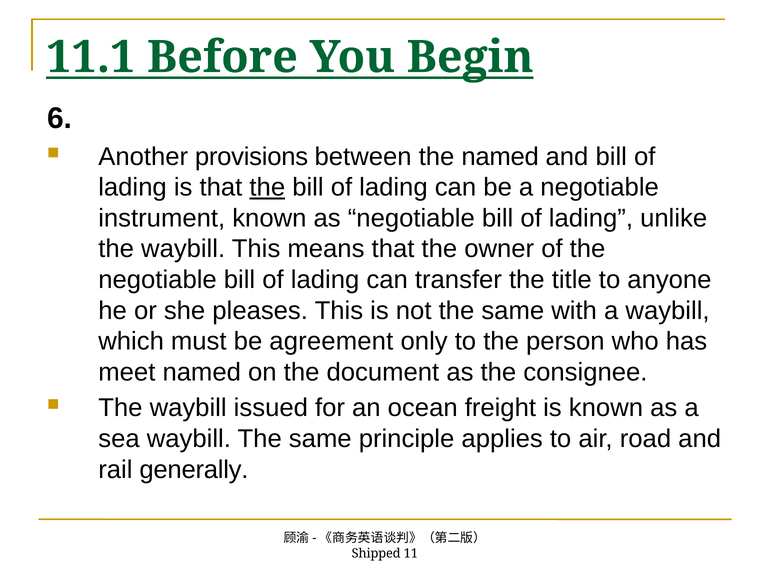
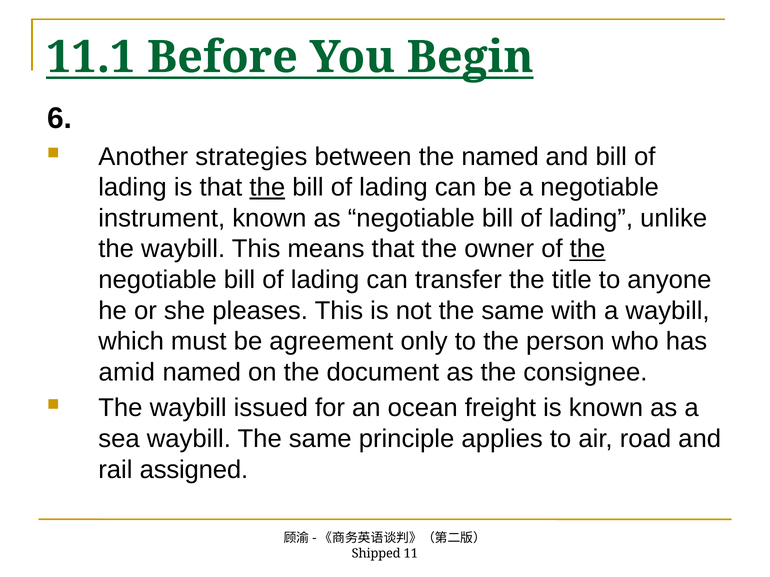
provisions: provisions -> strategies
the at (588, 249) underline: none -> present
meet: meet -> amid
generally: generally -> assigned
